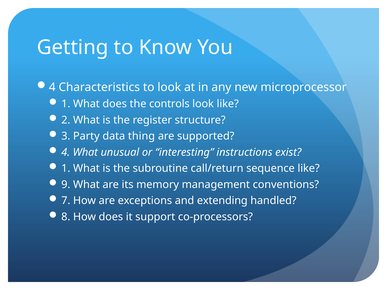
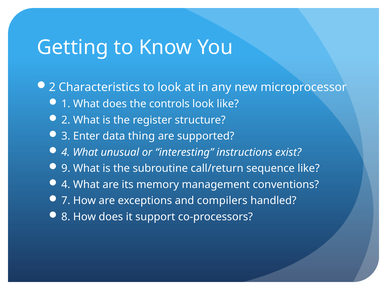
4 at (52, 87): 4 -> 2
Party: Party -> Enter
1 at (66, 168): 1 -> 9
9 at (66, 185): 9 -> 4
extending: extending -> compilers
